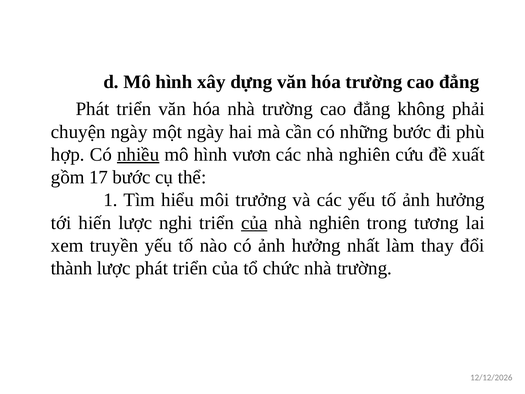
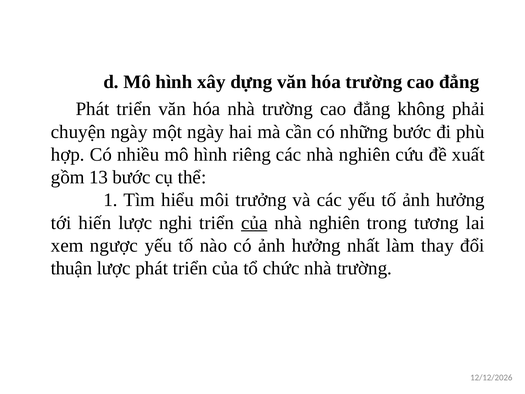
nhiều underline: present -> none
vươn: vươn -> riêng
17: 17 -> 13
truyền: truyền -> ngược
thành: thành -> thuận
